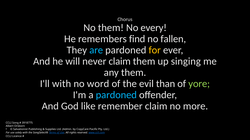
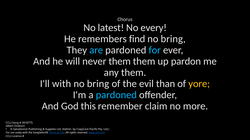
No them: them -> latest
fallen at (173, 39): fallen -> bring
for at (155, 50) colour: yellow -> light blue
never claim: claim -> them
singing: singing -> pardon
word at (98, 84): word -> bring
yore colour: light green -> yellow
like: like -> this
